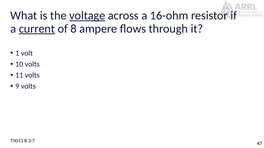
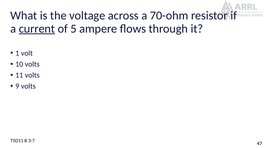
voltage underline: present -> none
16-ohm: 16-ohm -> 70-ohm
8: 8 -> 5
